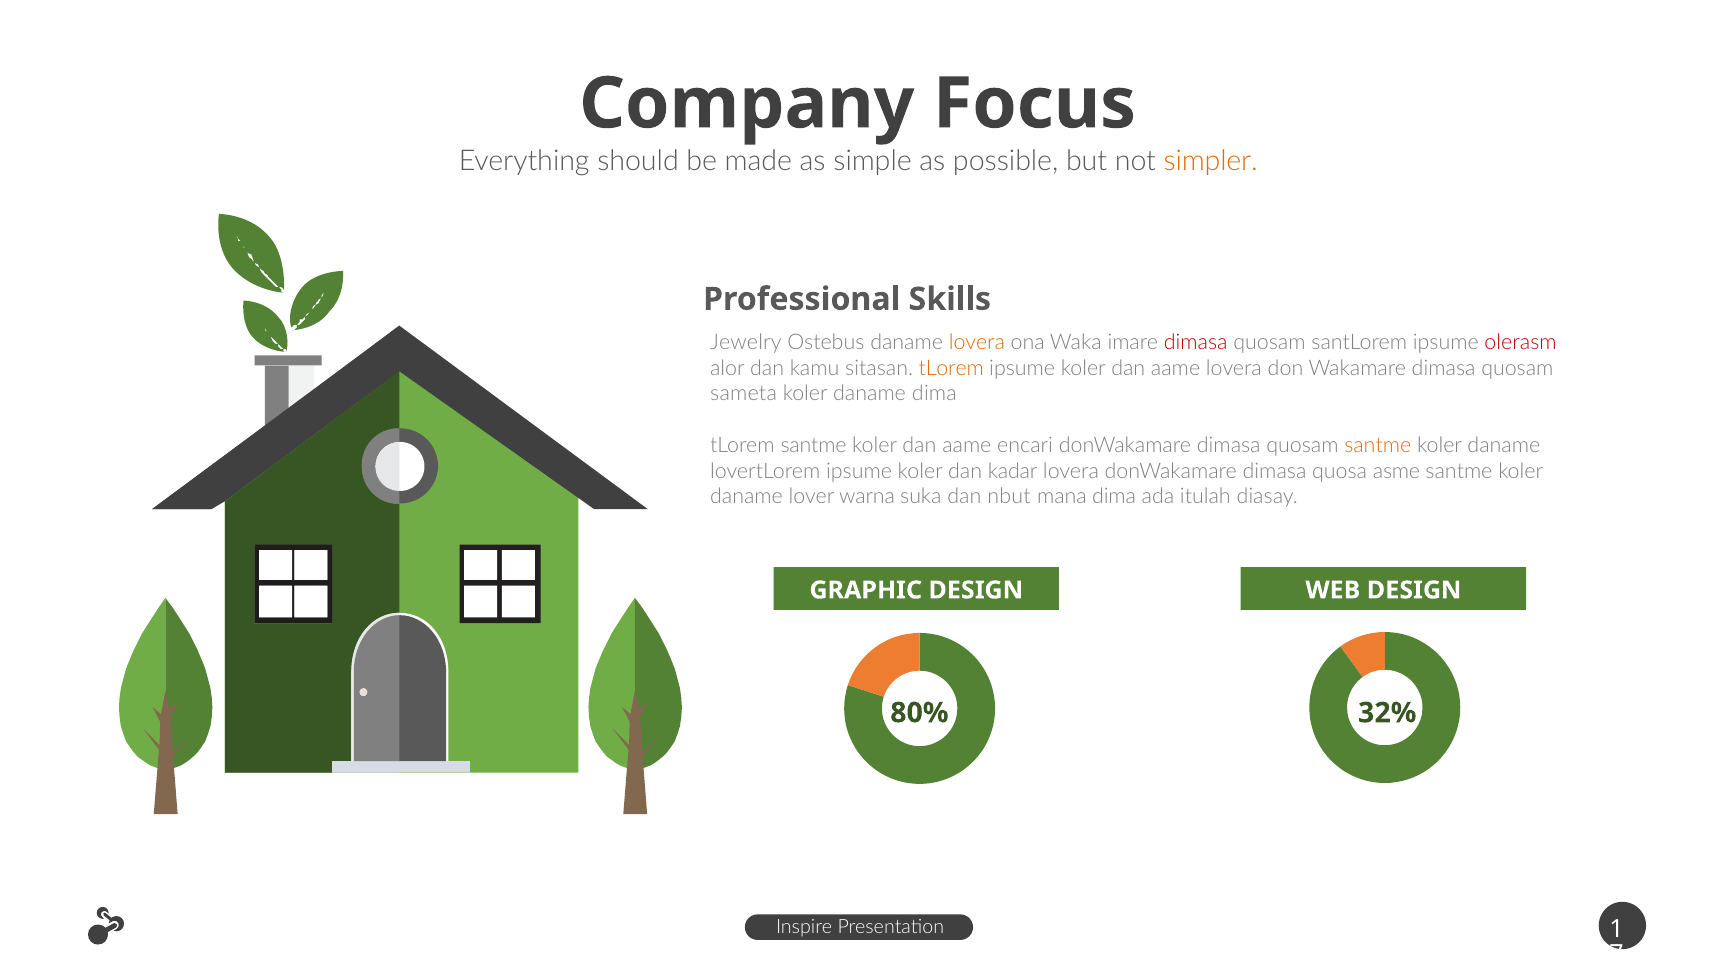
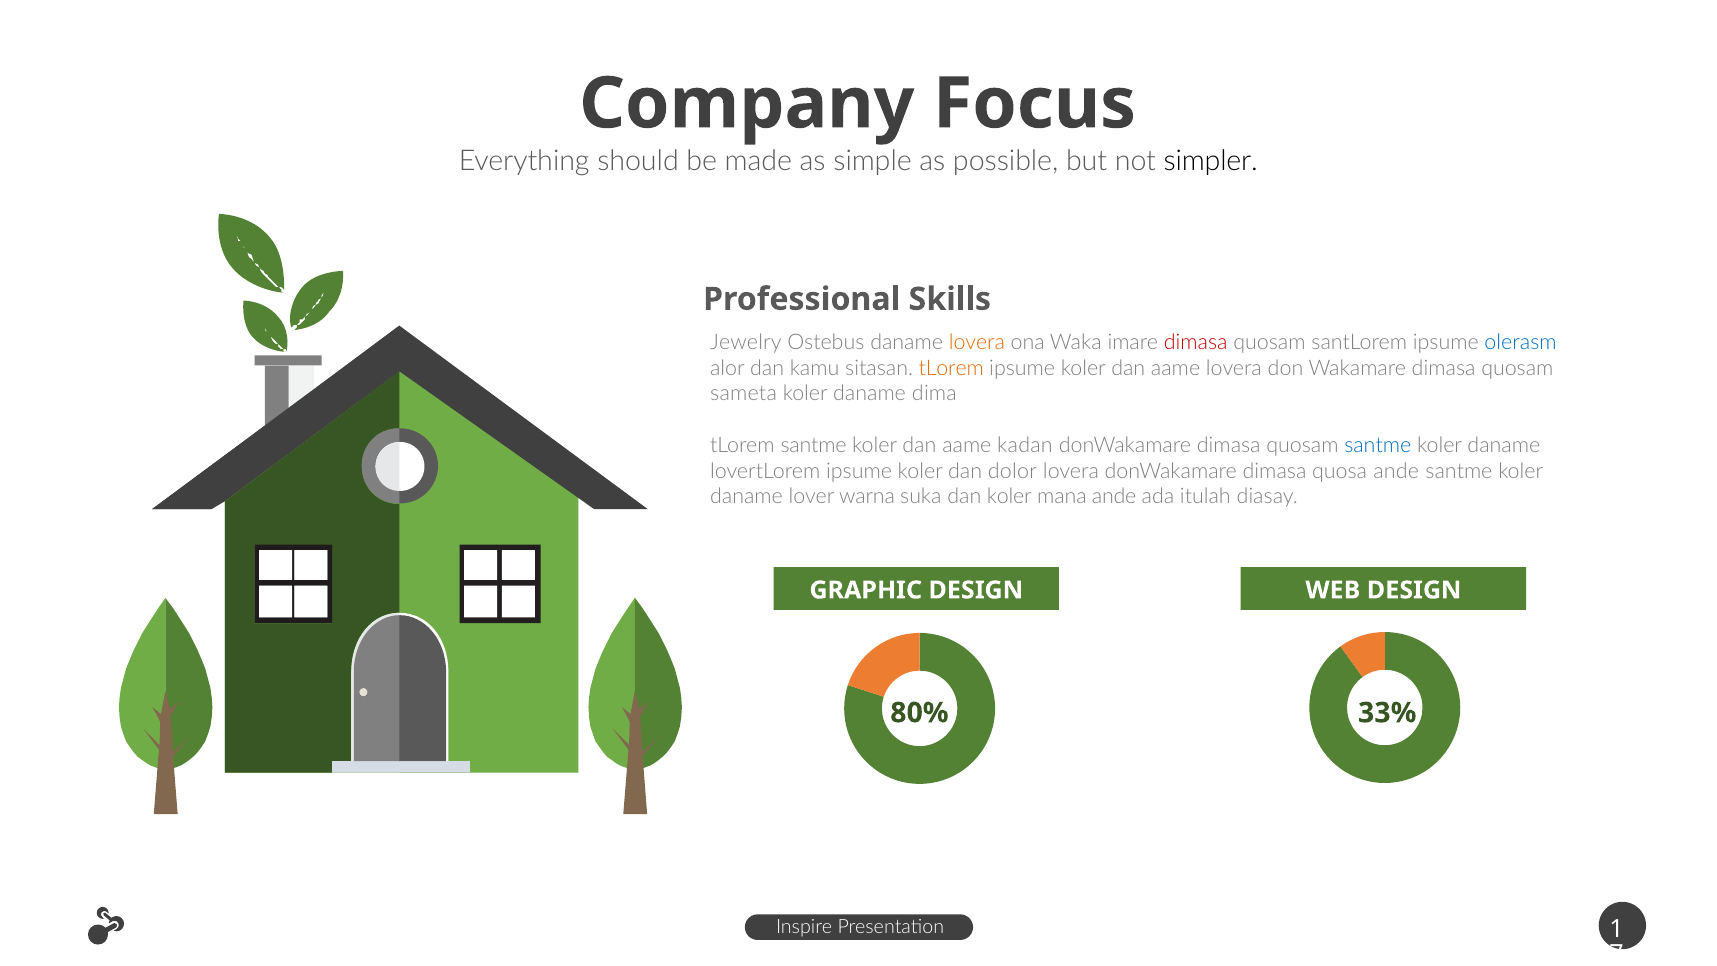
simpler colour: orange -> black
olerasm colour: red -> blue
encari: encari -> kadan
santme at (1378, 445) colour: orange -> blue
kadar: kadar -> dolor
quosa asme: asme -> ande
dan nbut: nbut -> koler
mana dima: dima -> ande
32%: 32% -> 33%
